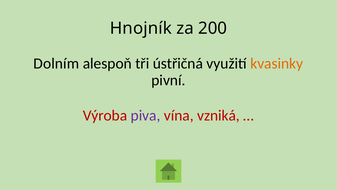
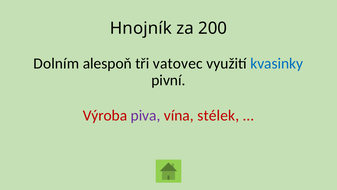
ústřičná: ústřičná -> vatovec
kvasinky colour: orange -> blue
vzniká: vzniká -> stélek
